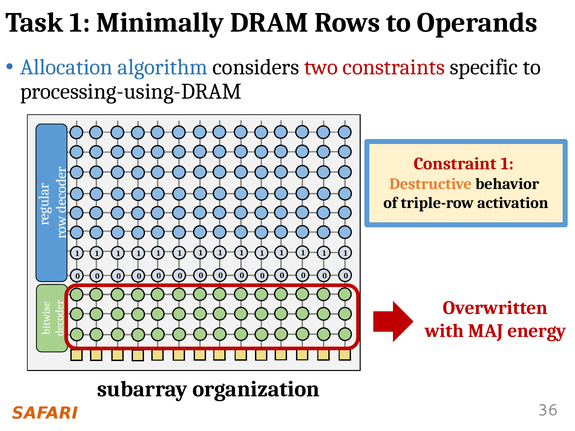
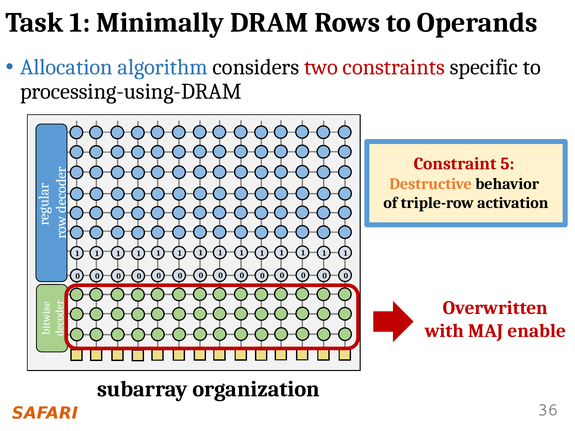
Constraint 1: 1 -> 5
energy: energy -> enable
